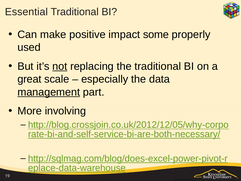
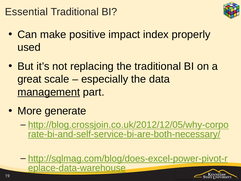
some: some -> index
not underline: present -> none
involving: involving -> generate
